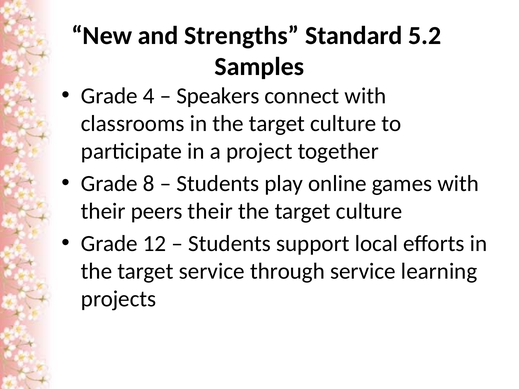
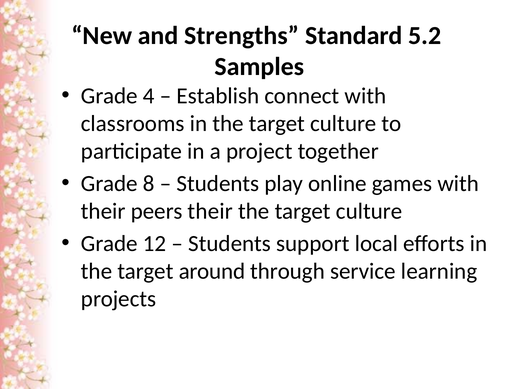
Speakers: Speakers -> Establish
target service: service -> around
